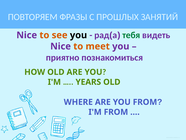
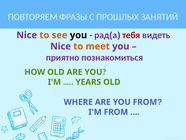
тебя colour: green -> red
